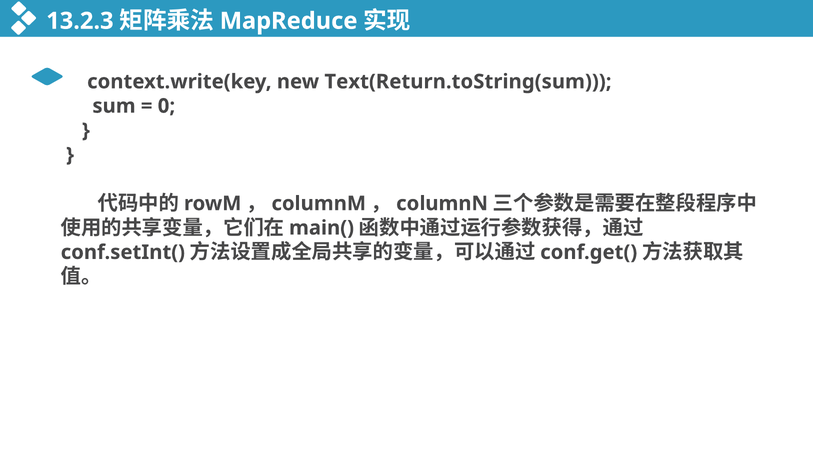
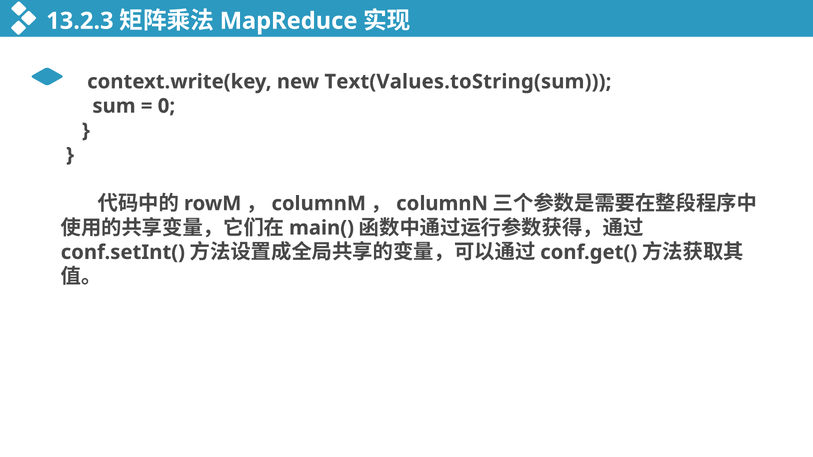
Text(Return.toString(sum: Text(Return.toString(sum -> Text(Values.toString(sum
